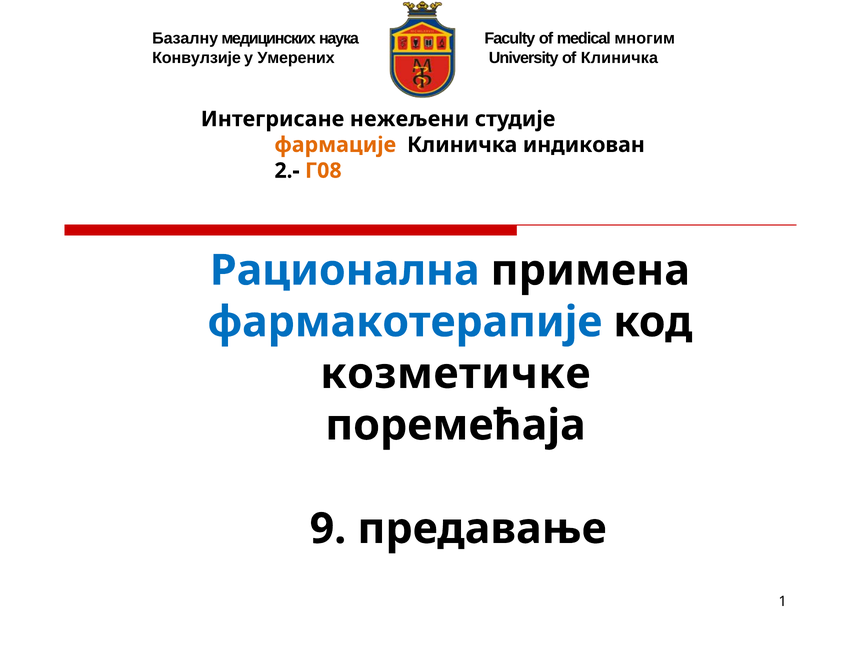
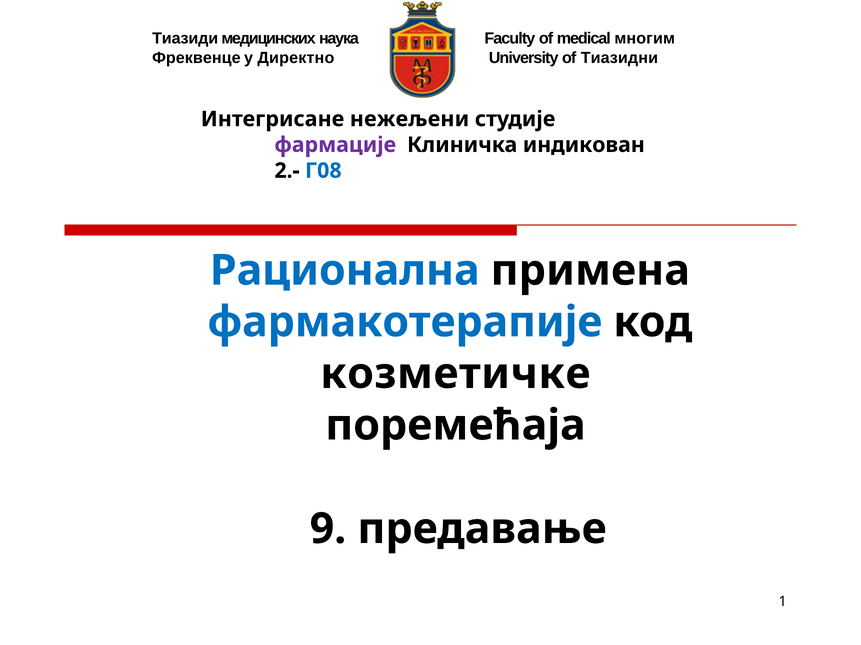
Базалну: Базалну -> Тиазиди
Конвулзије: Конвулзије -> Фреквенце
Умерених: Умерених -> Директно
of Клиничка: Клиничка -> Тиазидни
фармације colour: orange -> purple
Г08 colour: orange -> blue
